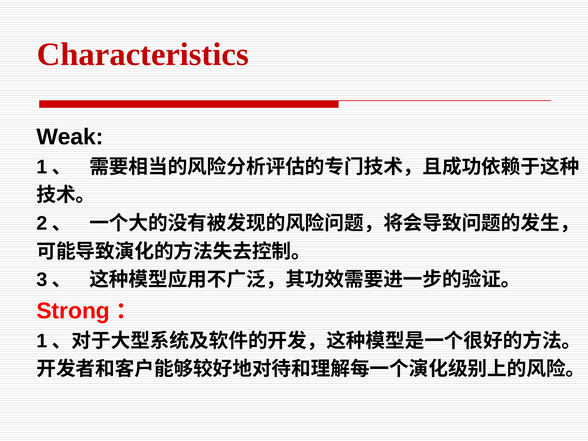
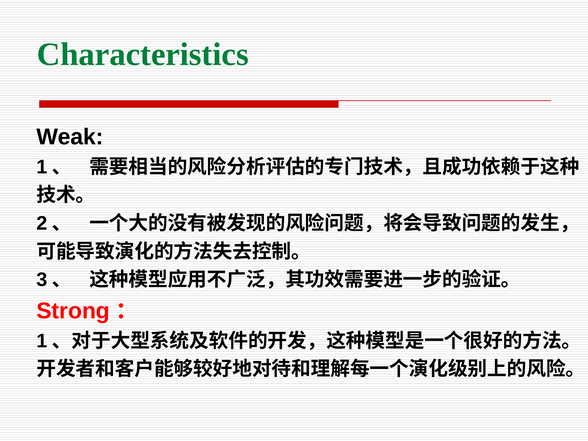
Characteristics colour: red -> green
